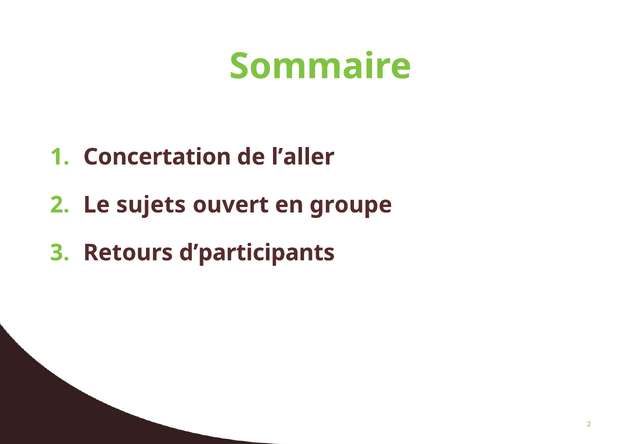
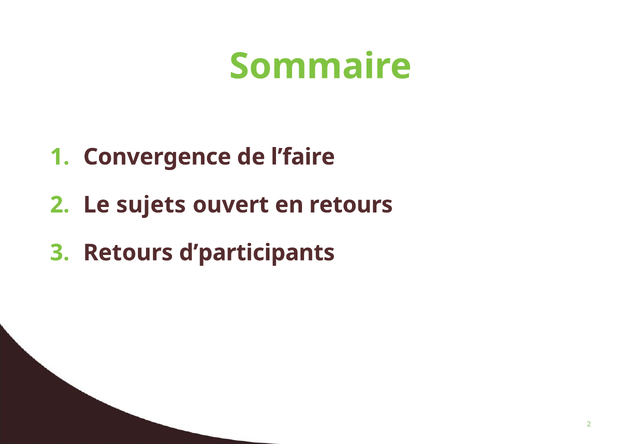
Concertation: Concertation -> Convergence
l’aller: l’aller -> l’faire
en groupe: groupe -> retours
